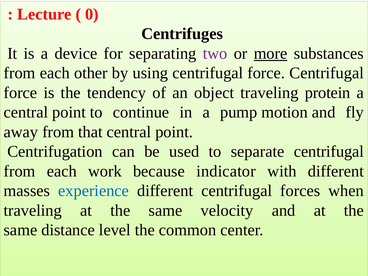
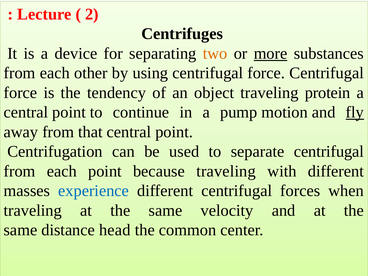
0: 0 -> 2
two colour: purple -> orange
fly underline: none -> present
each work: work -> point
because indicator: indicator -> traveling
level: level -> head
